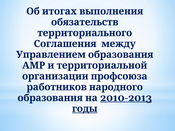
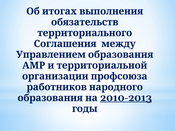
годы underline: present -> none
